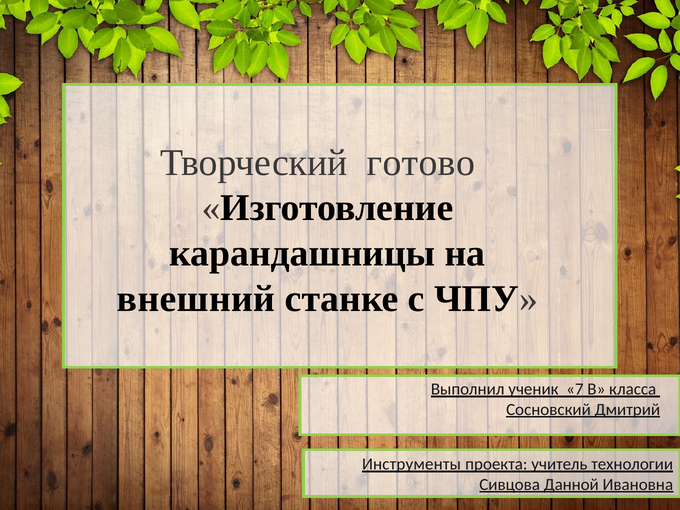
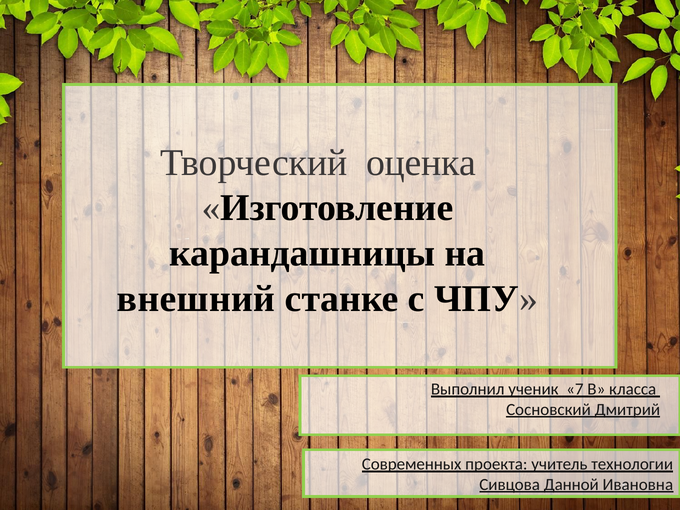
готово: готово -> оценка
Инструменты: Инструменты -> Современных
